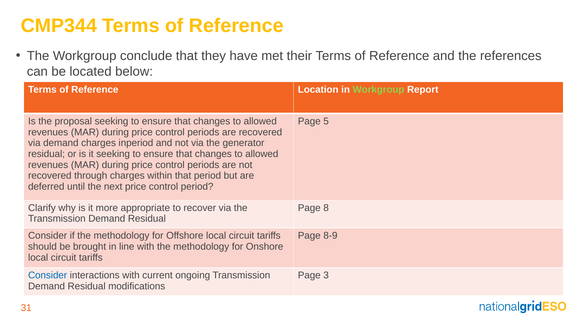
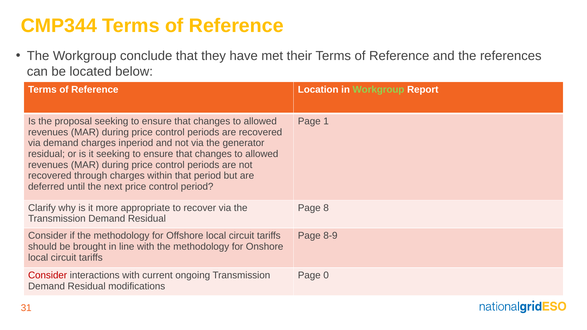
5: 5 -> 1
Consider at (48, 276) colour: blue -> red
3: 3 -> 0
